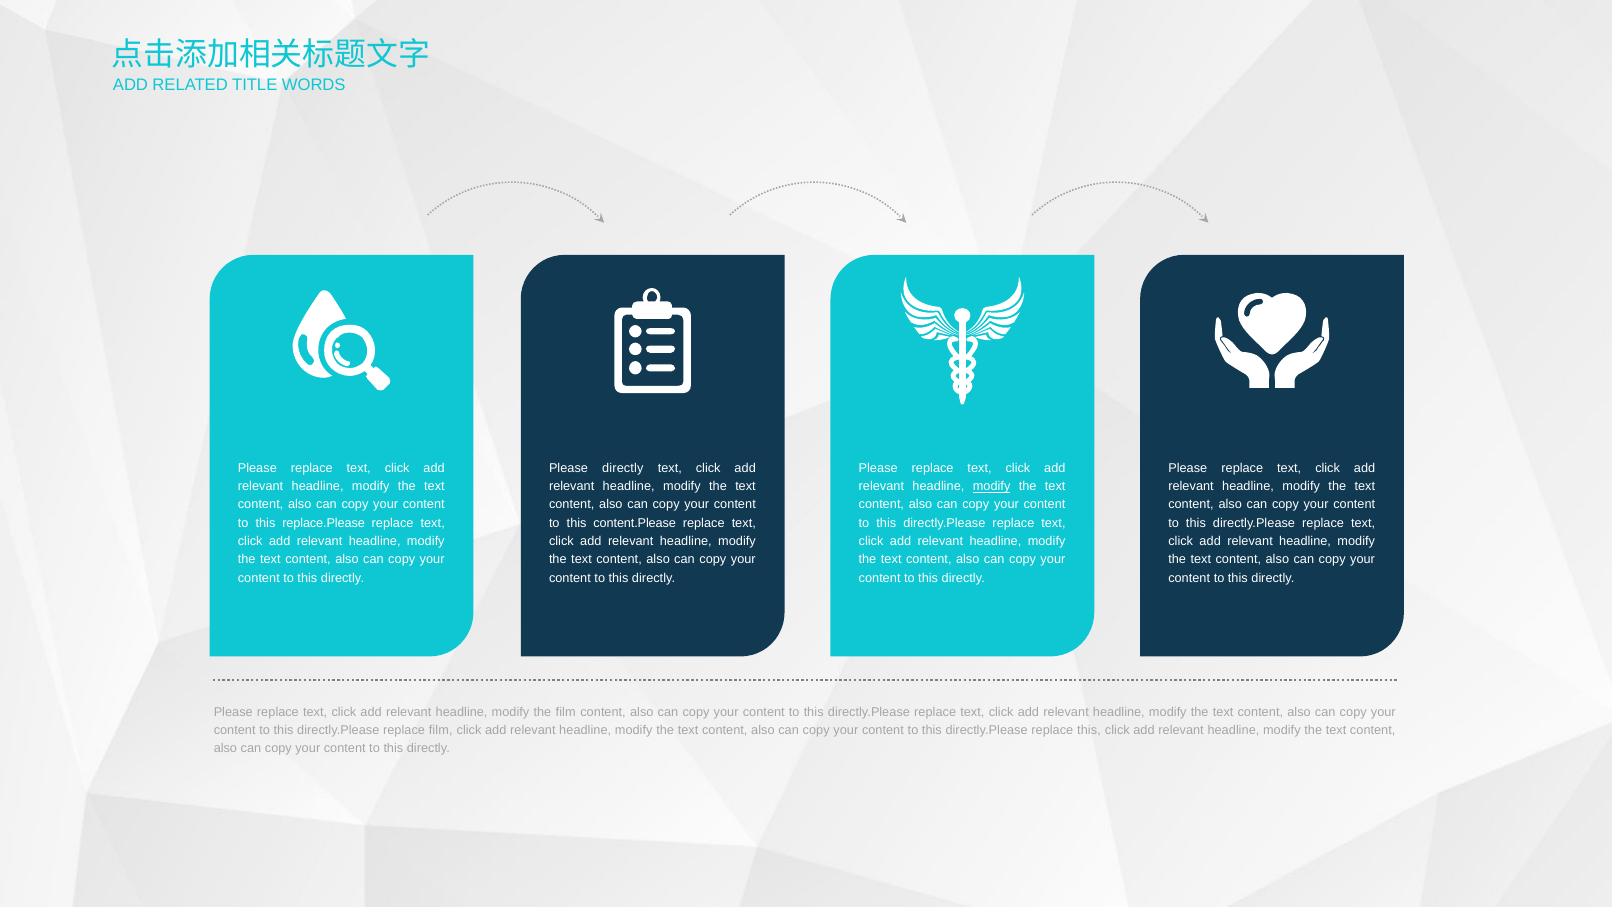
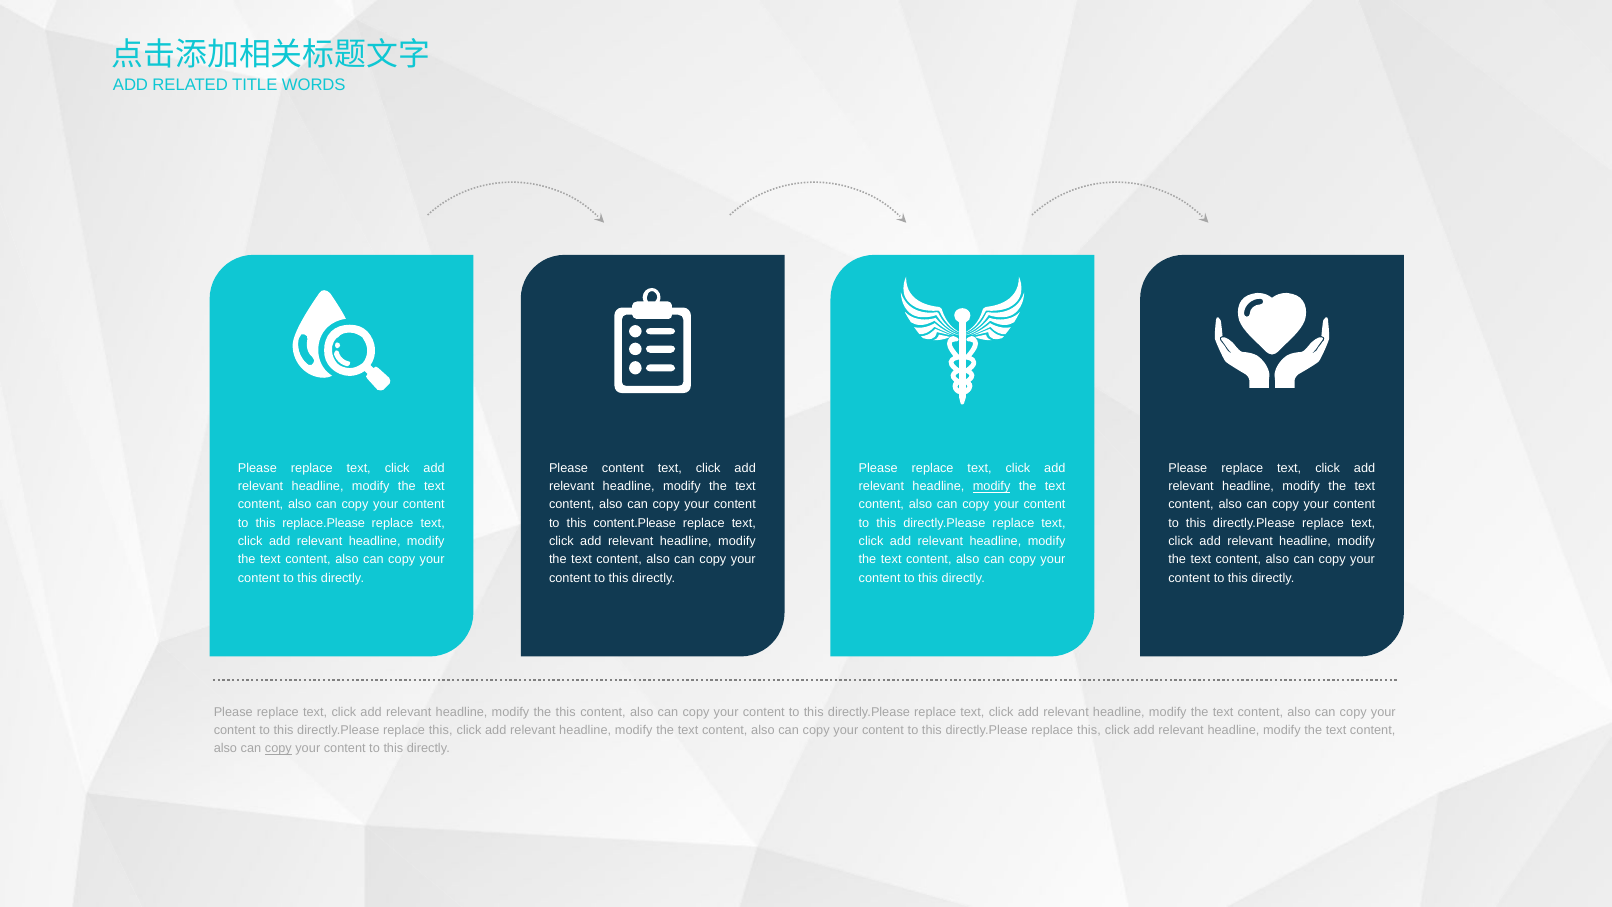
Please directly: directly -> content
the film: film -> this
film at (441, 730): film -> this
copy at (278, 748) underline: none -> present
